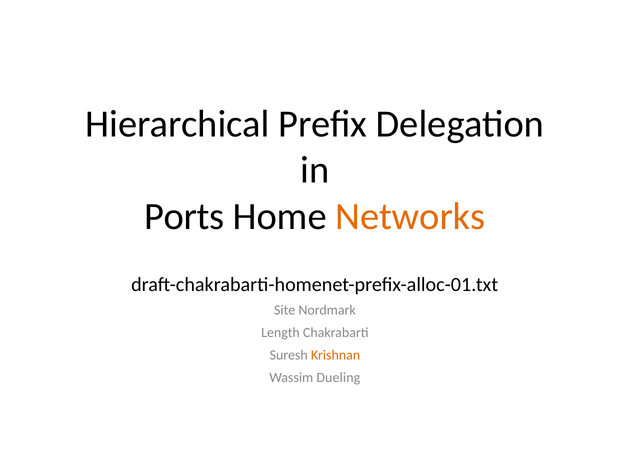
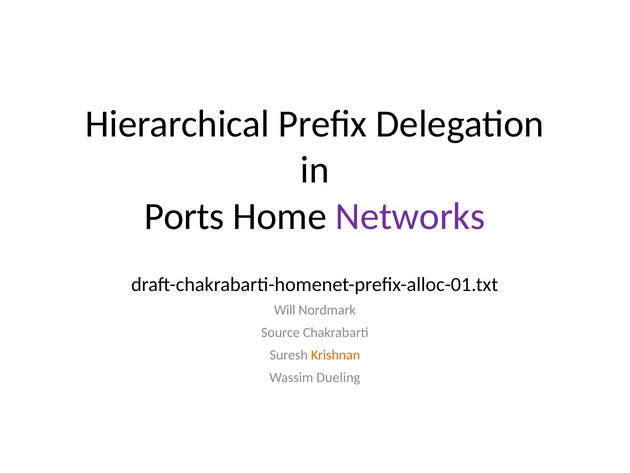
Networks colour: orange -> purple
Site: Site -> Will
Length: Length -> Source
